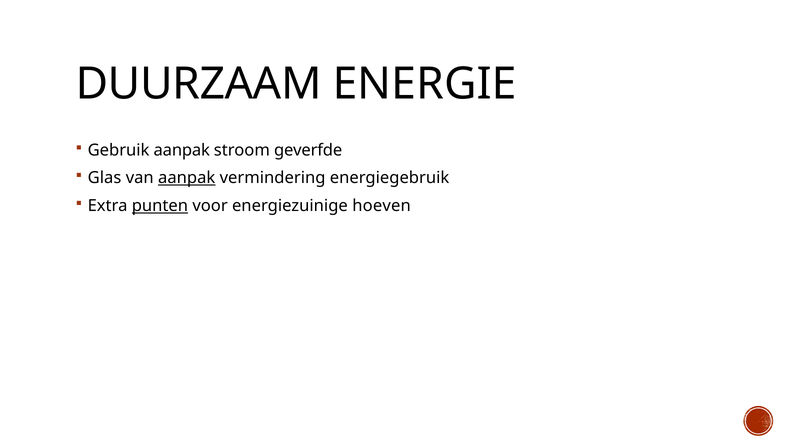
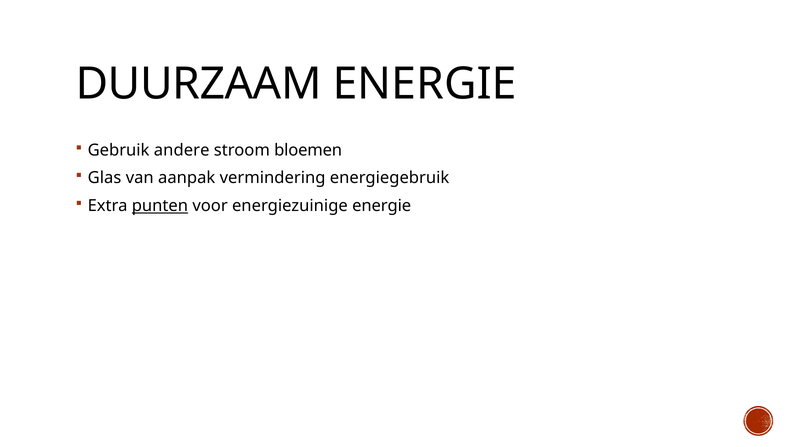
Gebruik aanpak: aanpak -> andere
geverfde: geverfde -> bloemen
aanpak at (187, 178) underline: present -> none
energiezuinige hoeven: hoeven -> energie
